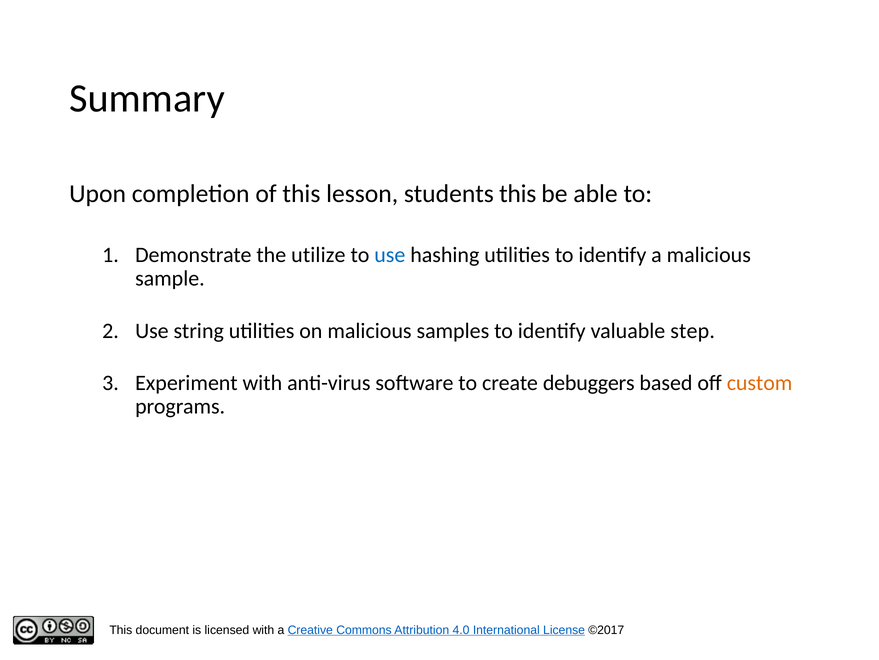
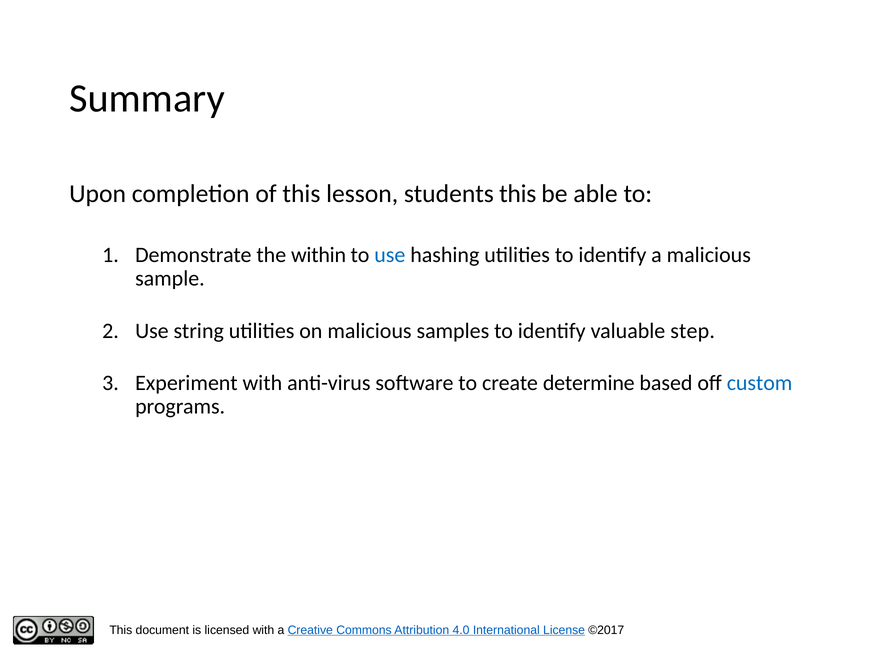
utilize: utilize -> within
debuggers: debuggers -> determine
custom colour: orange -> blue
